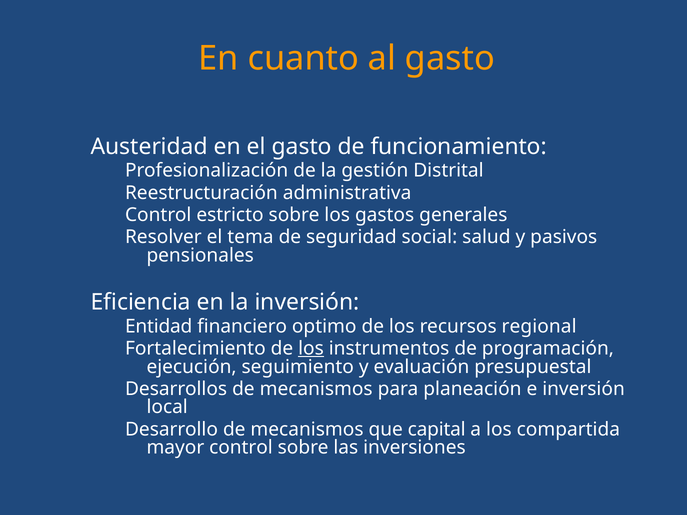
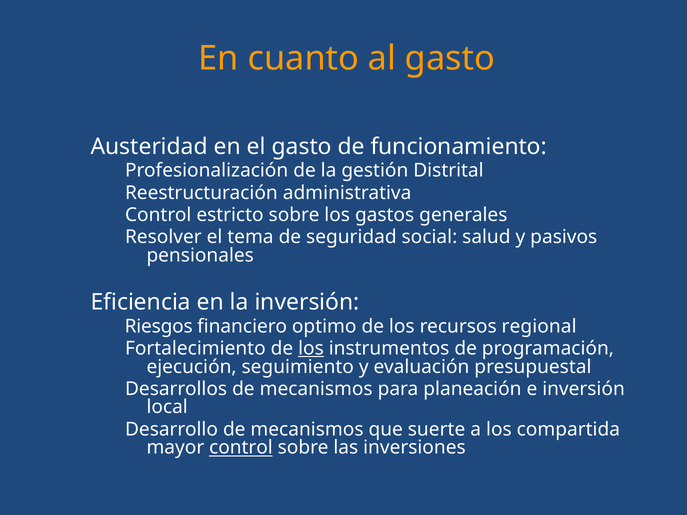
Entidad: Entidad -> Riesgos
capital: capital -> suerte
control at (241, 448) underline: none -> present
